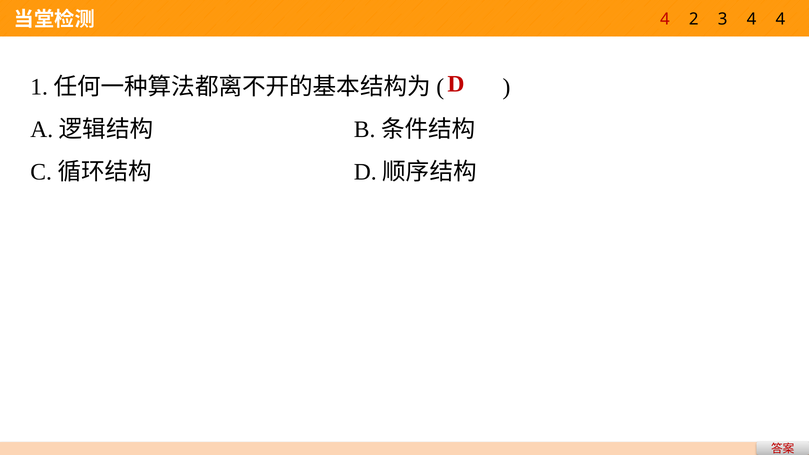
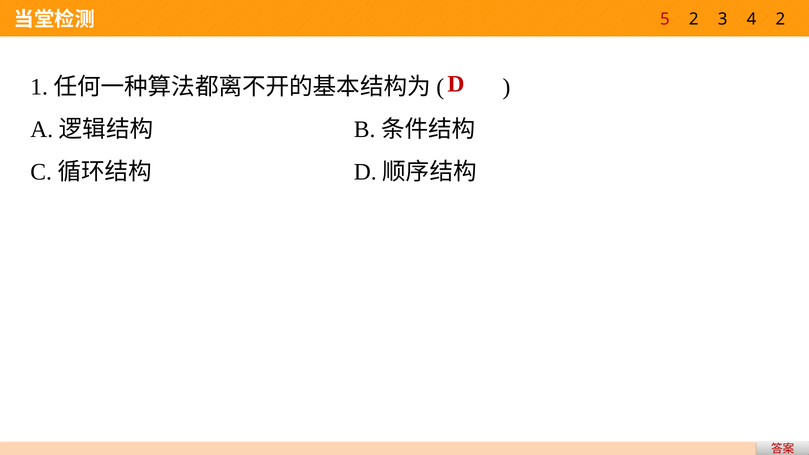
4 at (665, 19): 4 -> 5
4 4: 4 -> 2
